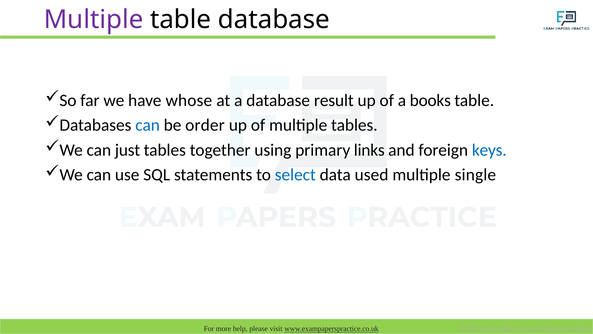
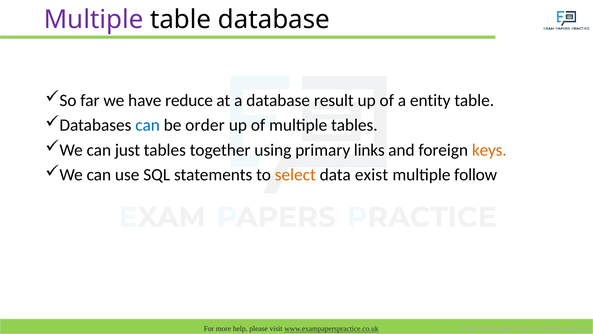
whose: whose -> reduce
books: books -> entity
keys colour: blue -> orange
select colour: blue -> orange
used: used -> exist
single: single -> follow
